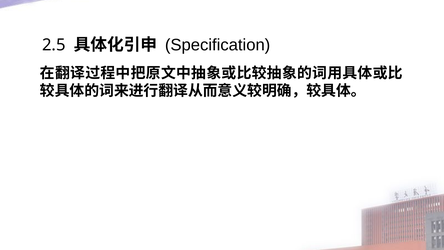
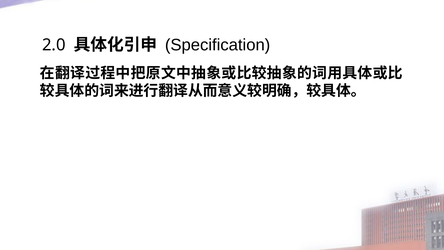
2.5: 2.5 -> 2.0
